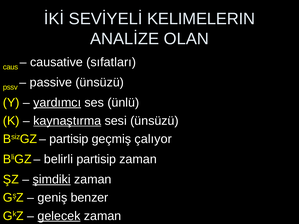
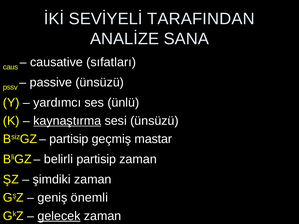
KELIMELERIN: KELIMELERIN -> TARAFINDAN
OLAN: OLAN -> SANA
yardımcı underline: present -> none
çalıyor: çalıyor -> mastar
şimdiki underline: present -> none
benzer: benzer -> önemli
